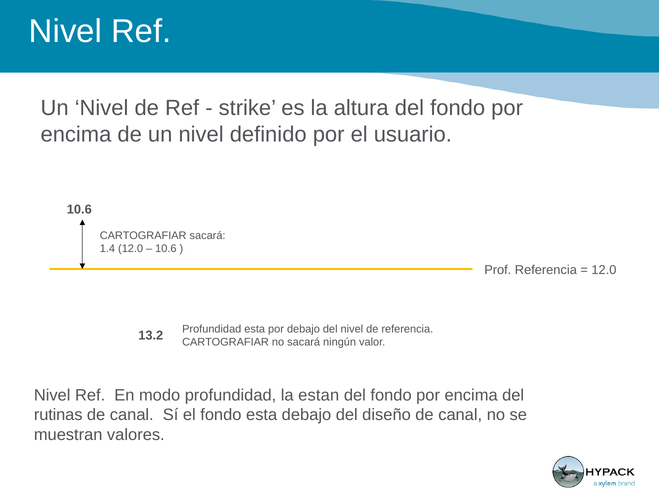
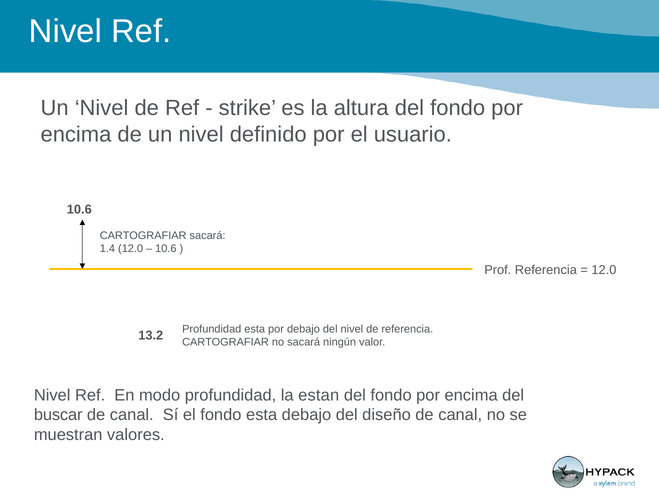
rutinas: rutinas -> buscar
